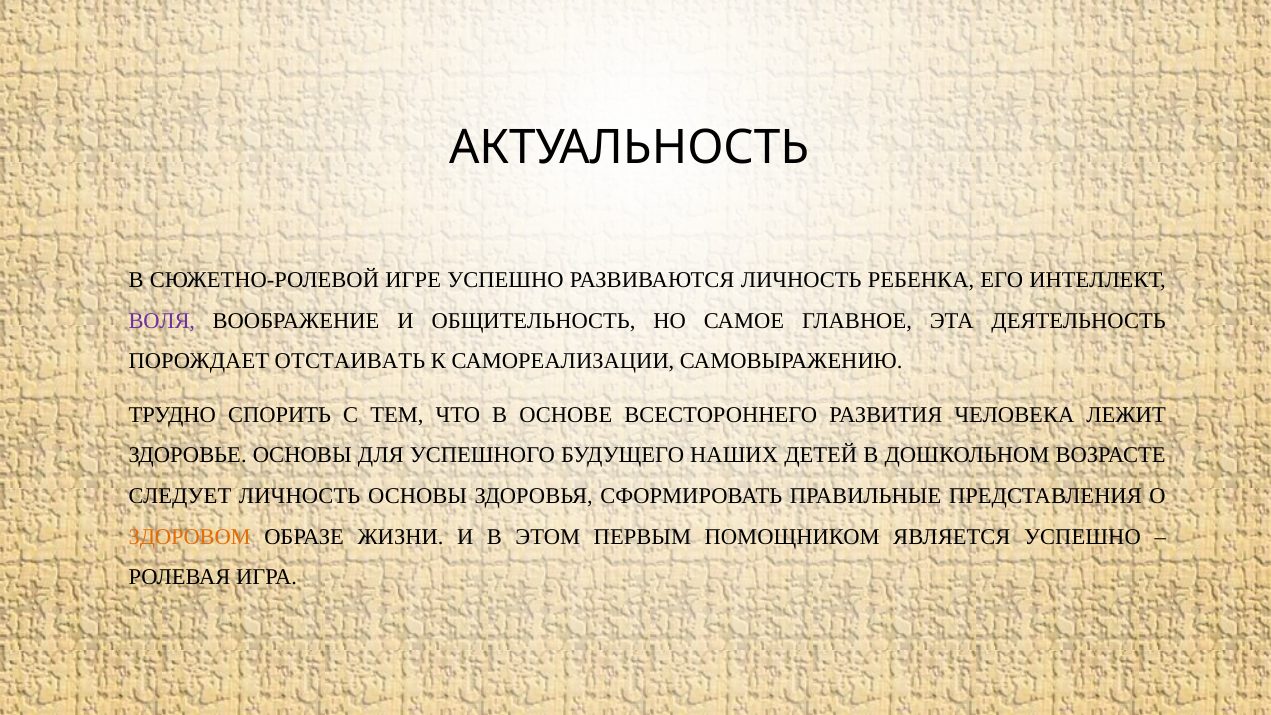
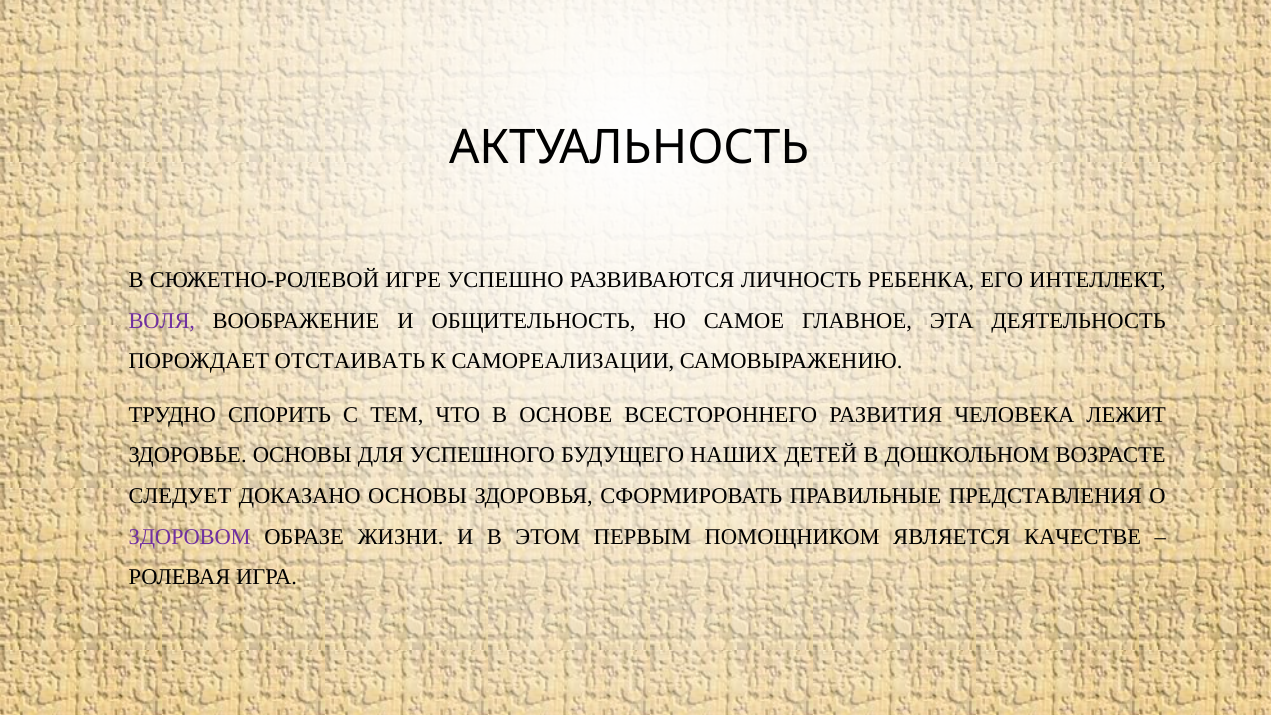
СЛЕДУЕТ ЛИЧНОСТЬ: ЛИЧНОСТЬ -> ДОКАЗАНО
ЗДОРОВОМ colour: orange -> purple
ЯВЛЯЕТСЯ УСПЕШНО: УСПЕШНО -> КАЧЕСТВЕ
